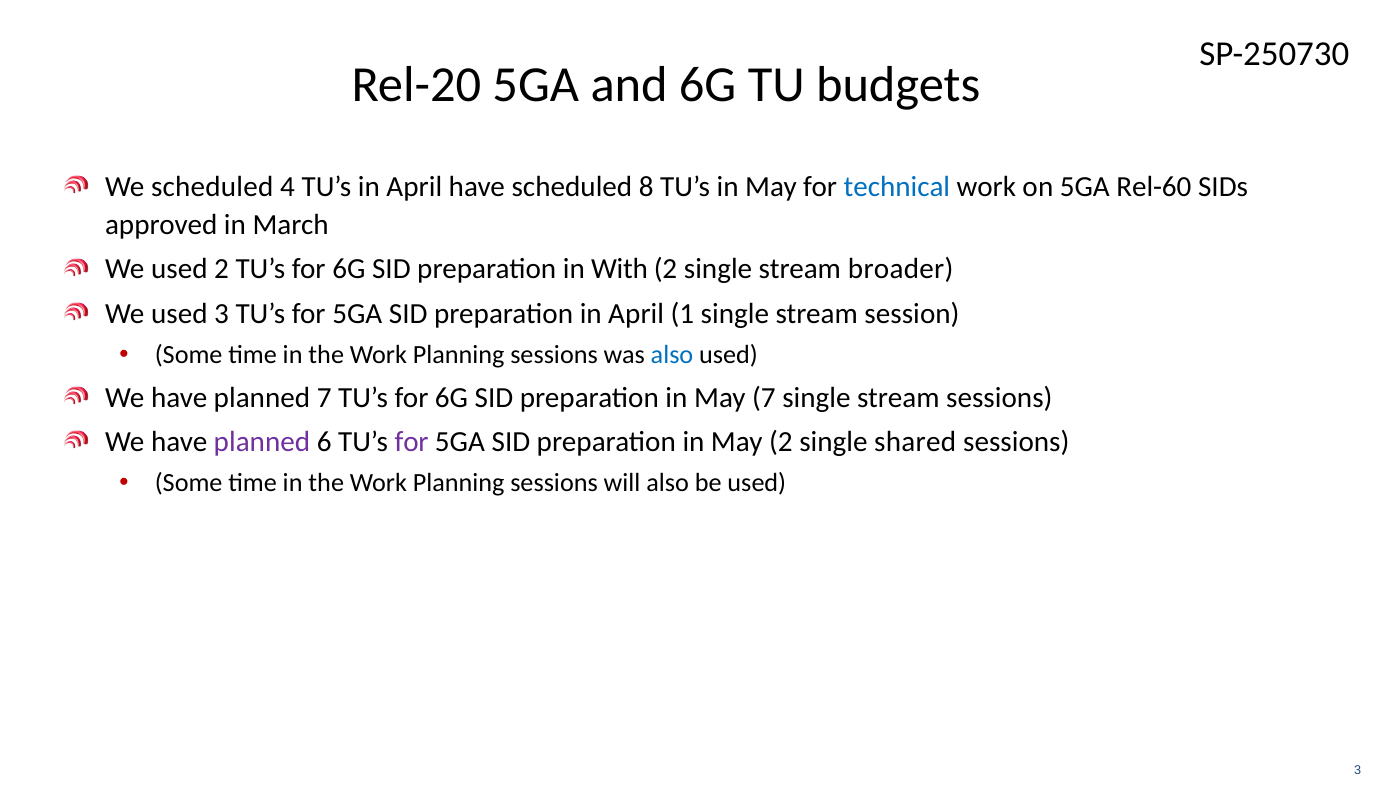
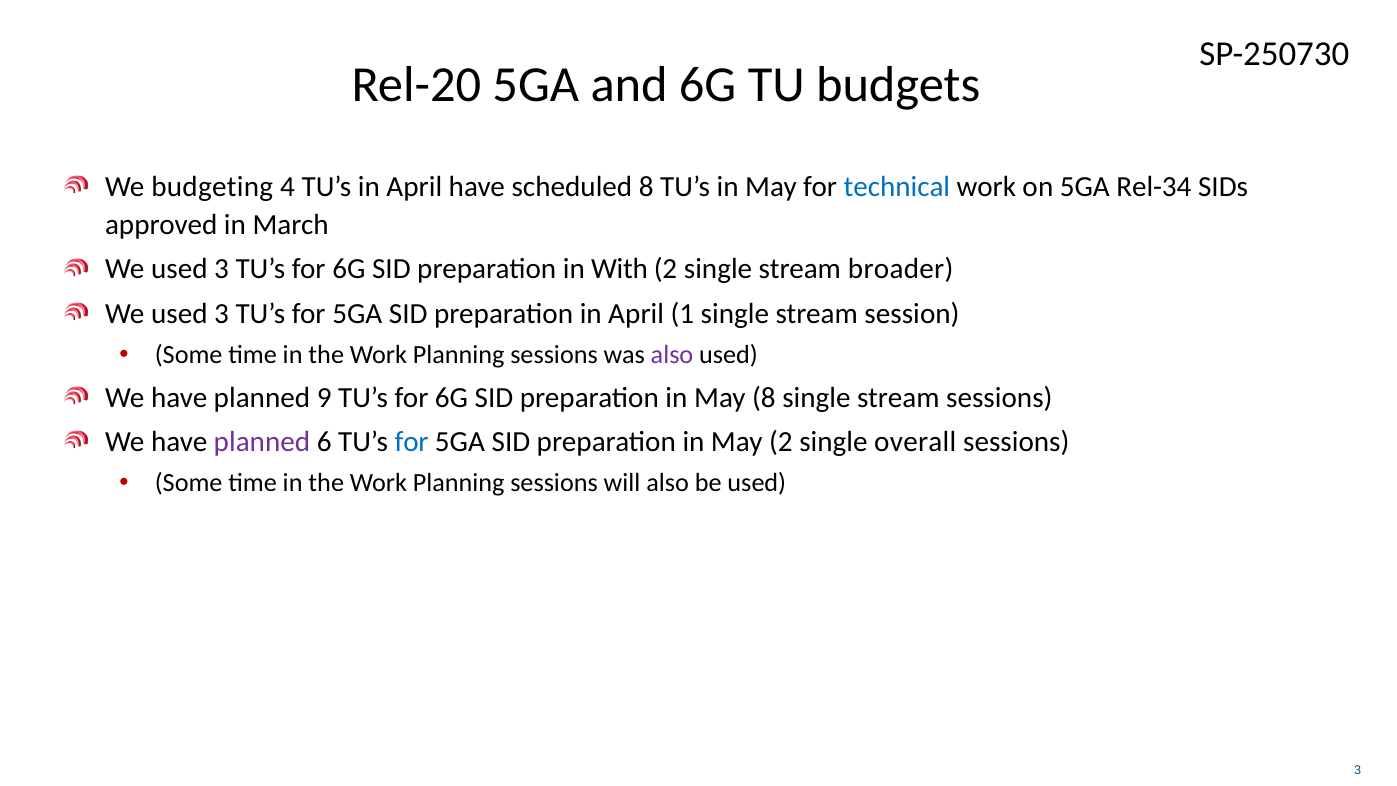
We scheduled: scheduled -> budgeting
Rel-60: Rel-60 -> Rel-34
2 at (221, 269): 2 -> 3
also at (672, 355) colour: blue -> purple
planned 7: 7 -> 9
7 at (764, 397): 7 -> 8
for at (412, 442) colour: purple -> blue
shared: shared -> overall
